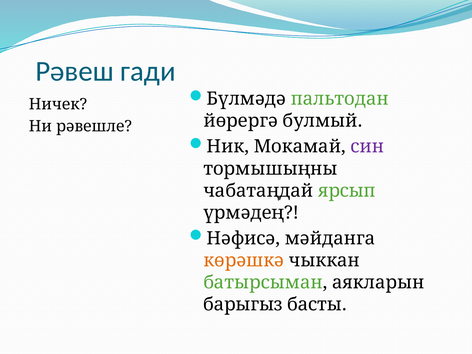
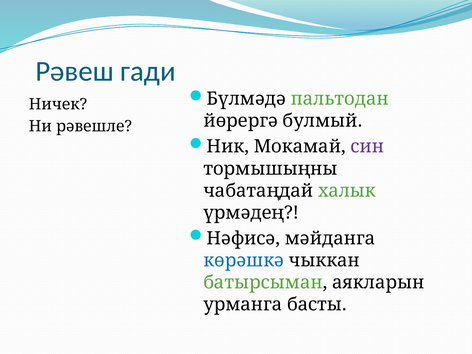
ярсып: ярсып -> халык
көрәшкә colour: orange -> blue
барыгыз: барыгыз -> урманга
